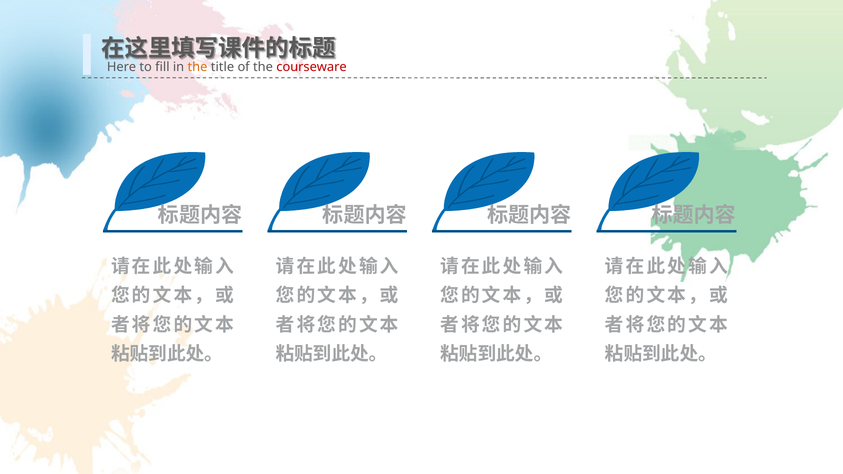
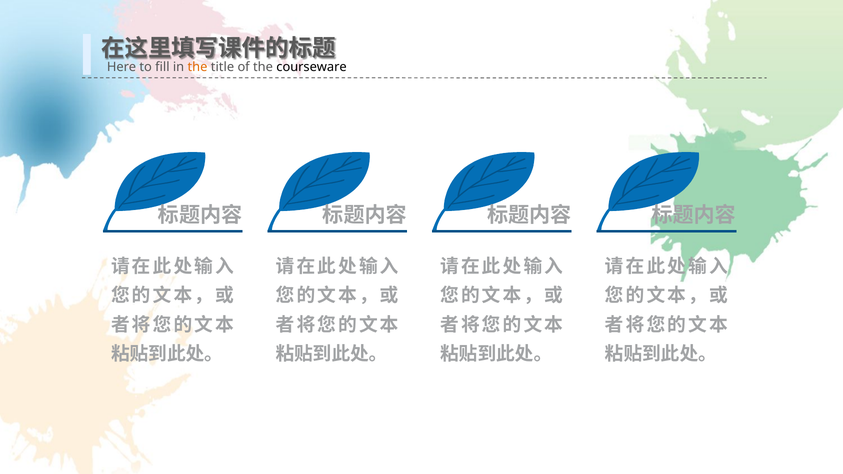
courseware colour: red -> black
